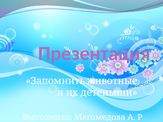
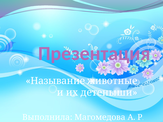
Запомнить: Запомнить -> Называние
